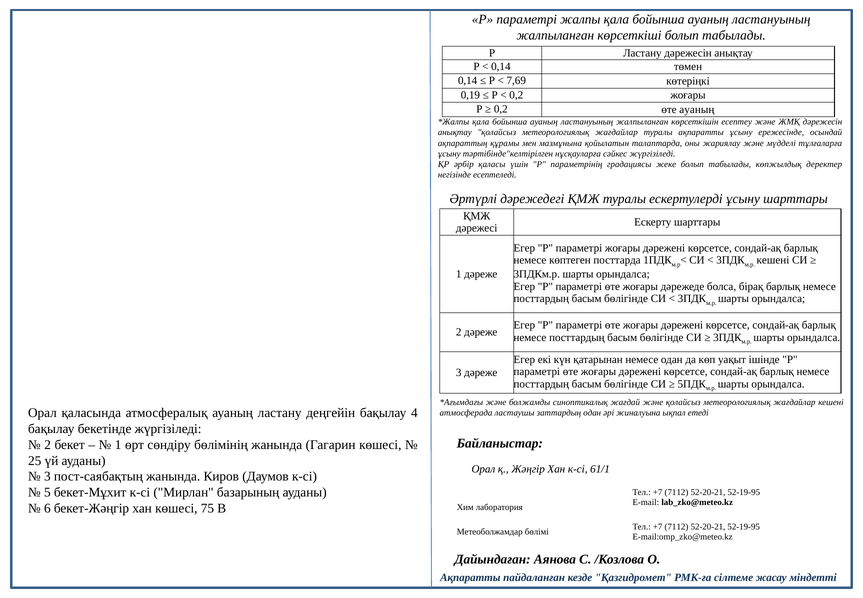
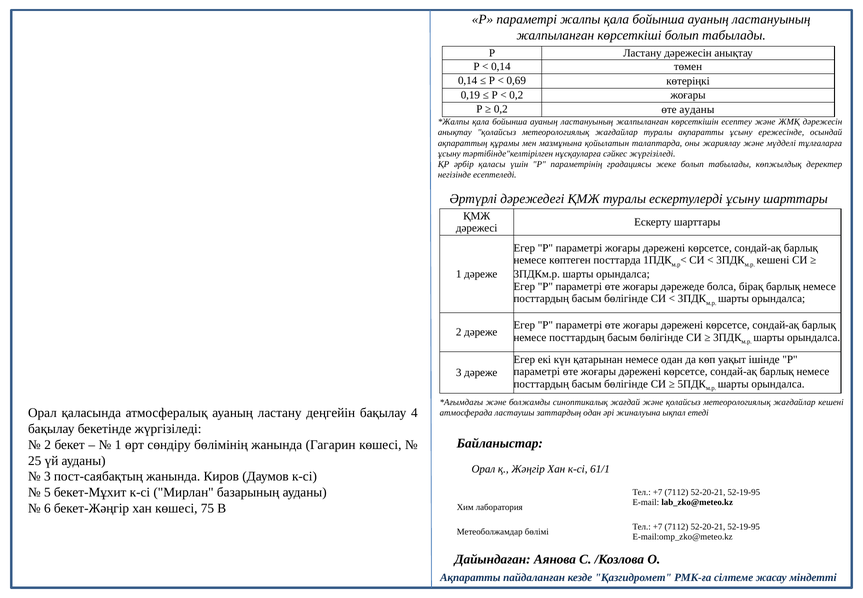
7,69: 7,69 -> 0,69
өте ауаның: ауаның -> ауданы
